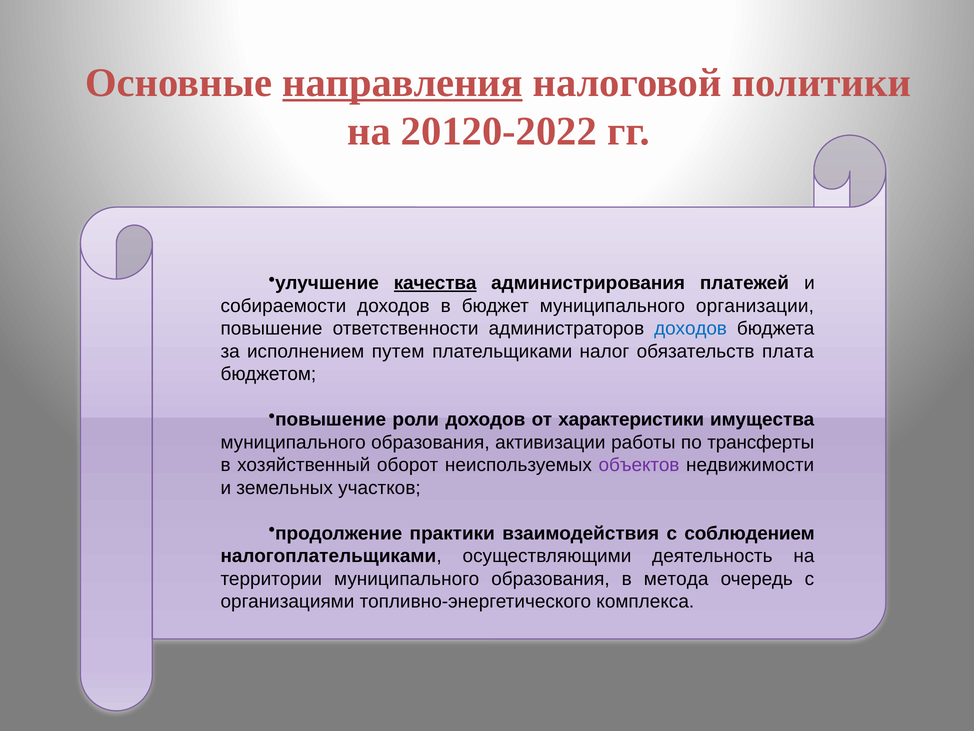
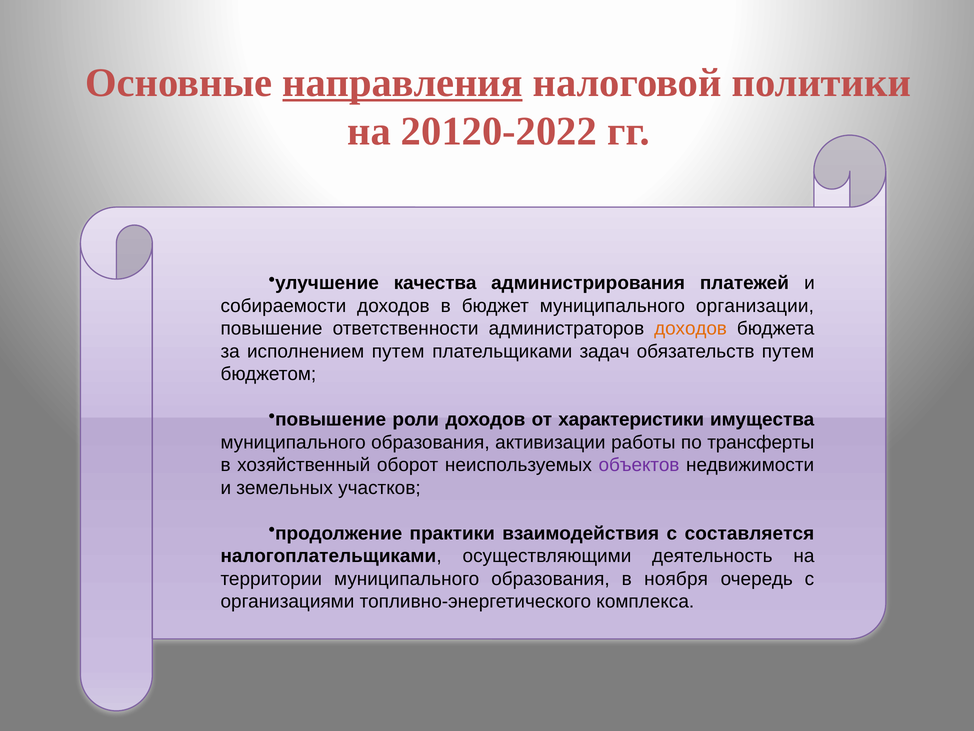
качества underline: present -> none
доходов at (691, 328) colour: blue -> orange
налог: налог -> задач
обязательств плата: плата -> путем
соблюдением: соблюдением -> составляется
метода: метода -> ноября
